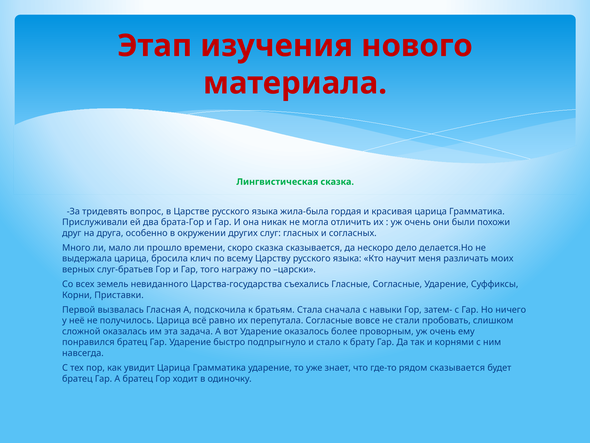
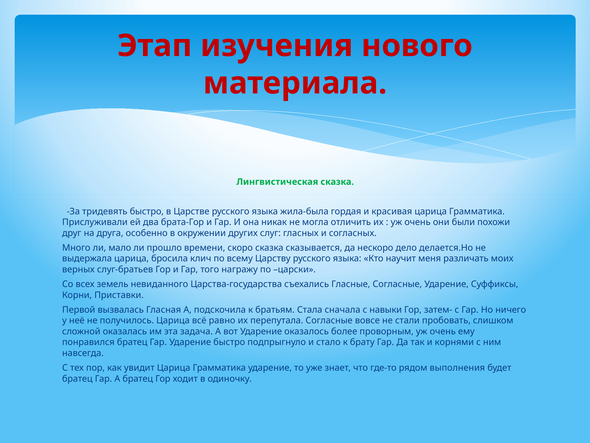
тридевять вопрос: вопрос -> быстро
рядом сказывается: сказывается -> выполнения
